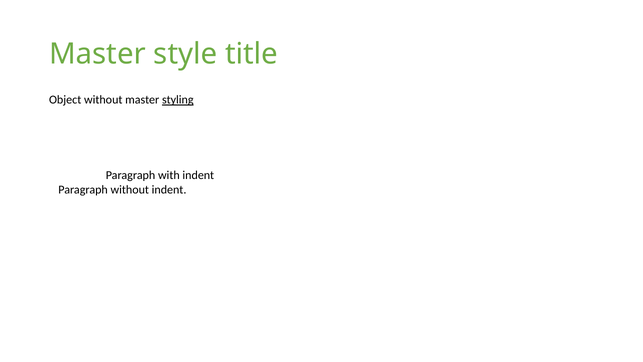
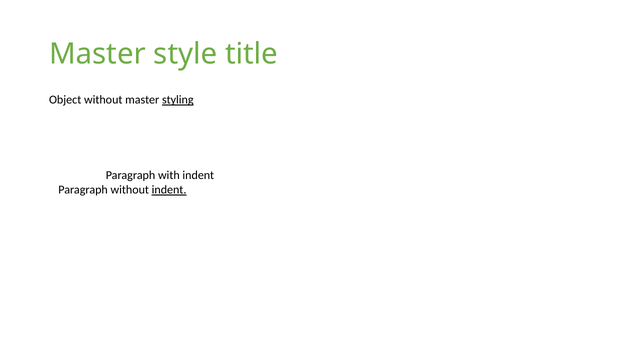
indent at (169, 190) underline: none -> present
